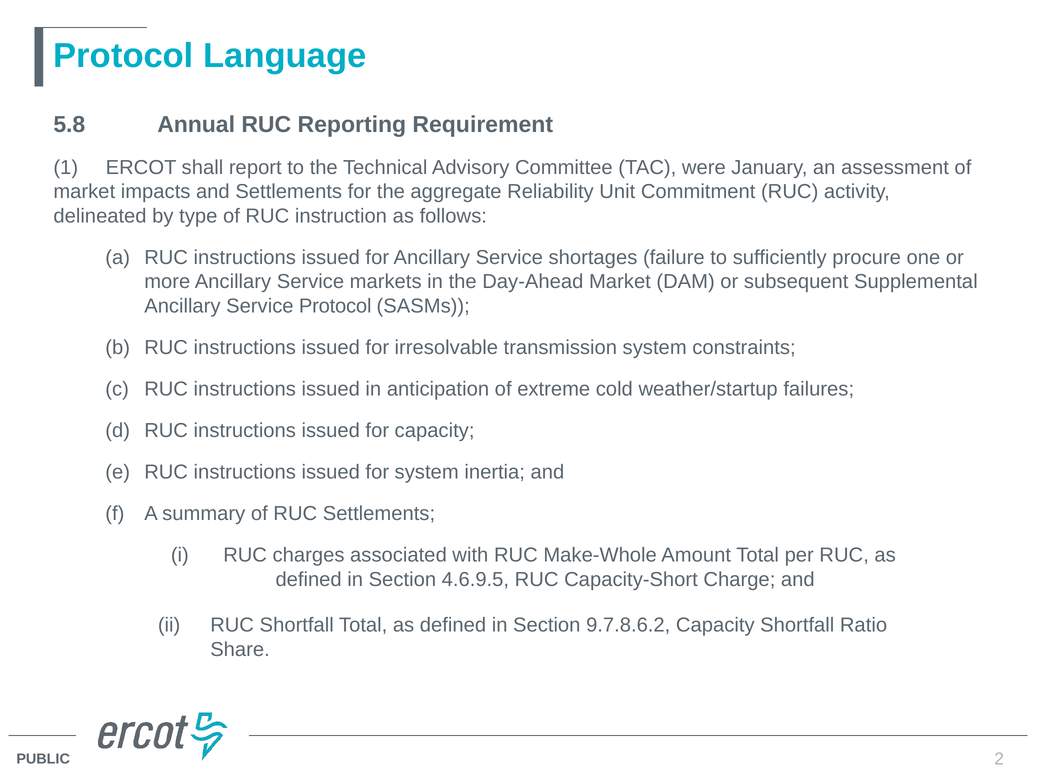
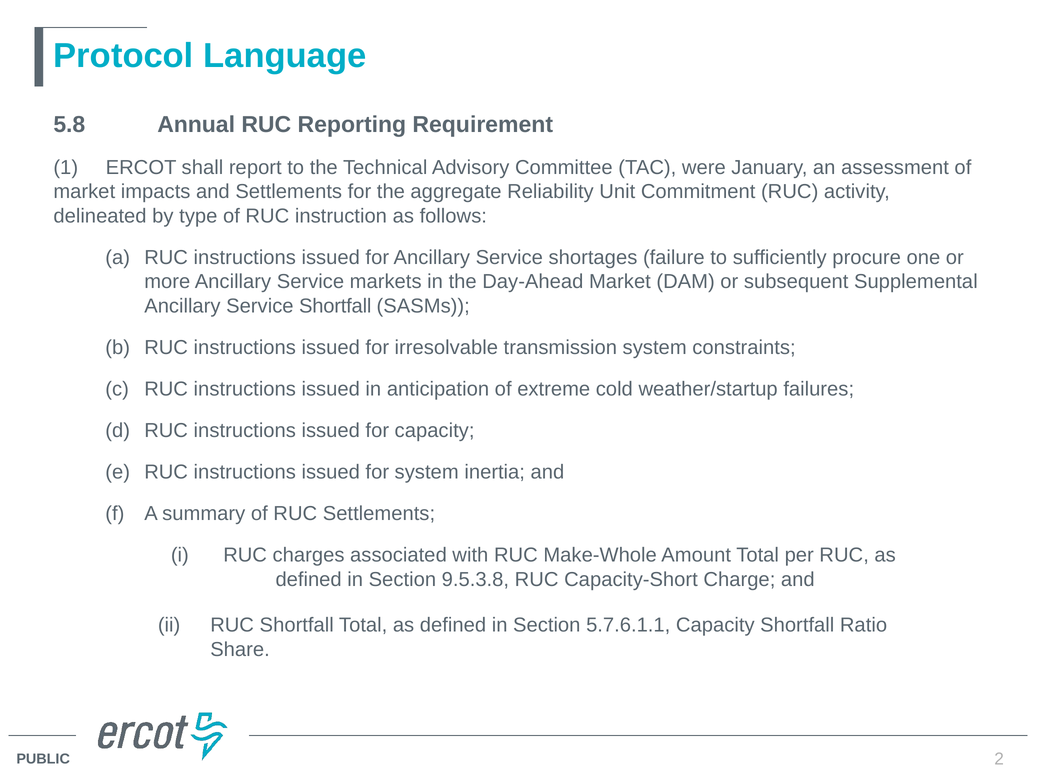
Service Protocol: Protocol -> Shortfall
4.6.9.5: 4.6.9.5 -> 9.5.3.8
9.7.8.6.2: 9.7.8.6.2 -> 5.7.6.1.1
